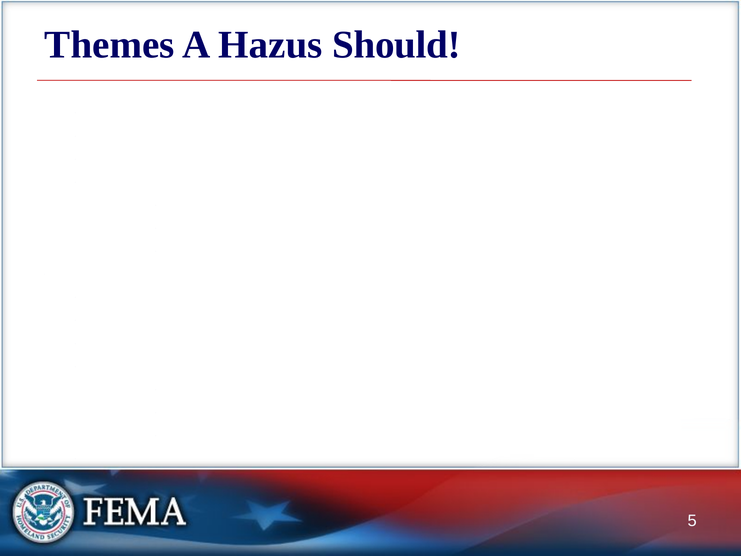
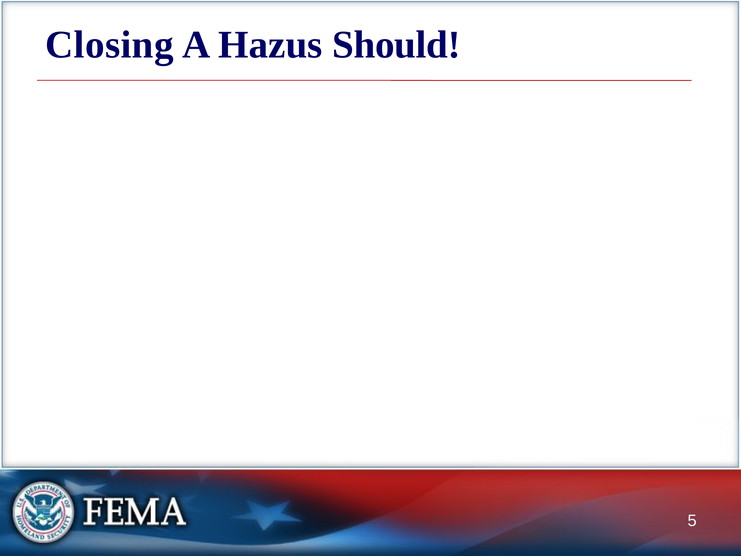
Themes: Themes -> Closing
